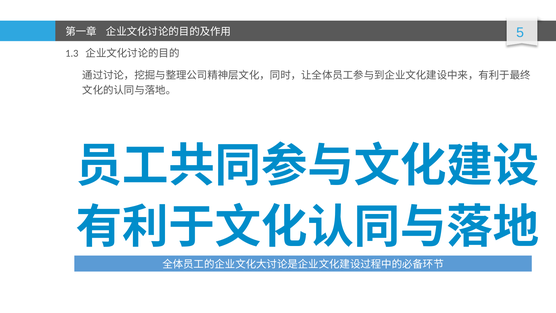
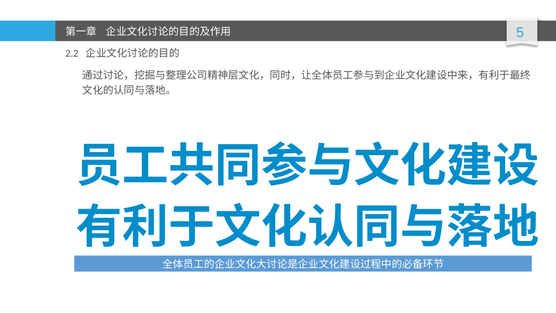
1.3: 1.3 -> 2.2
